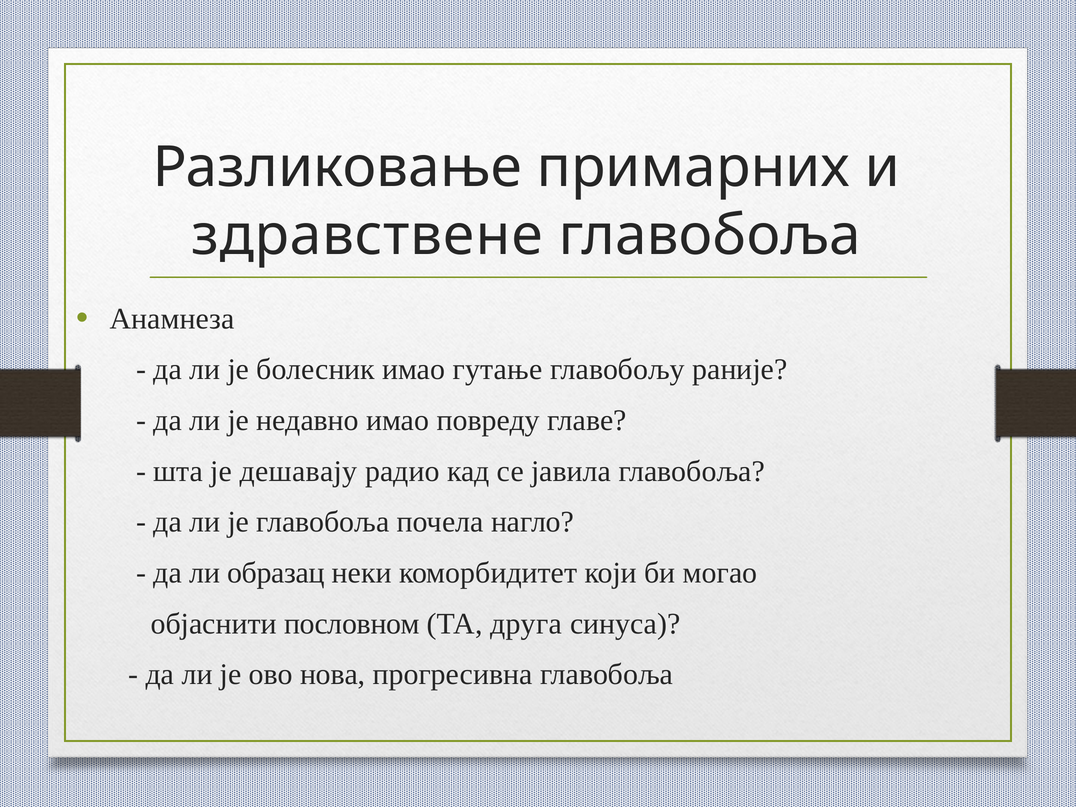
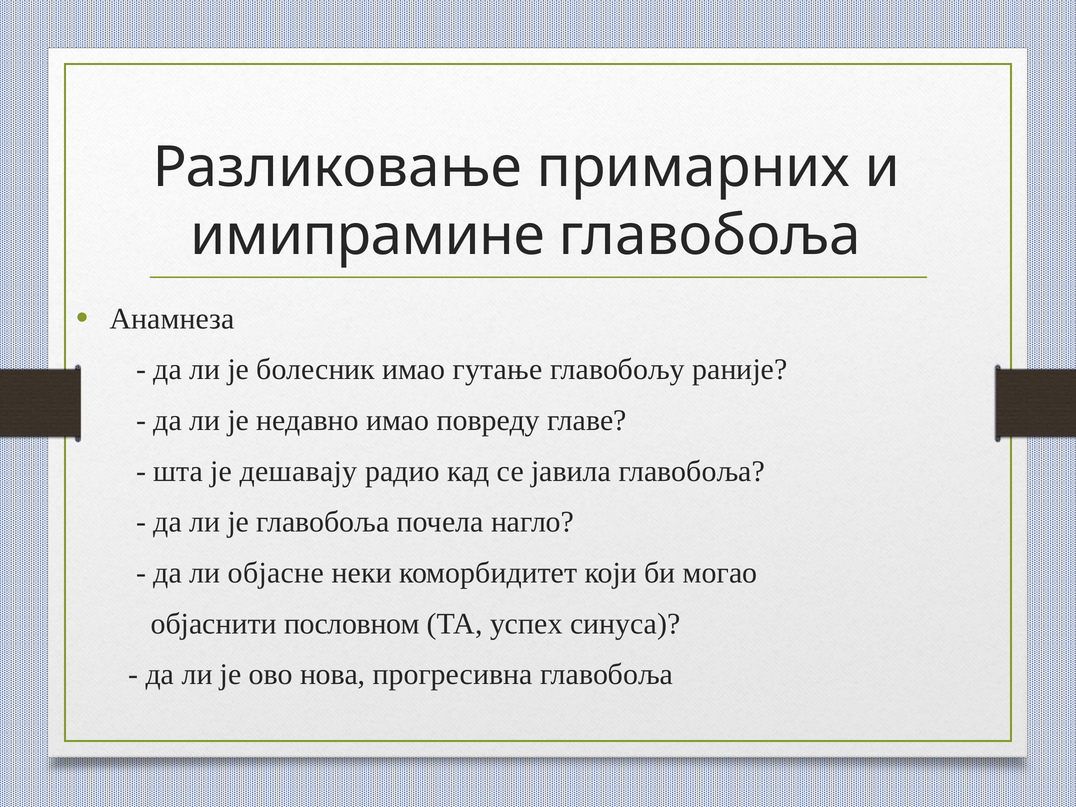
здрaвствeнe: здрaвствeнe -> имипрамине
образац: образац -> објасне
друга: друга -> успех
